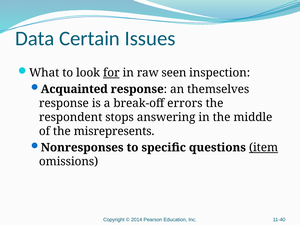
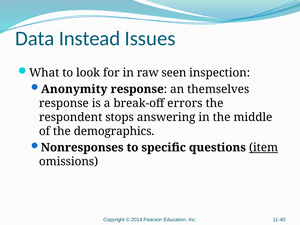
Certain: Certain -> Instead
for underline: present -> none
Acquainted: Acquainted -> Anonymity
misrepresents: misrepresents -> demographics
